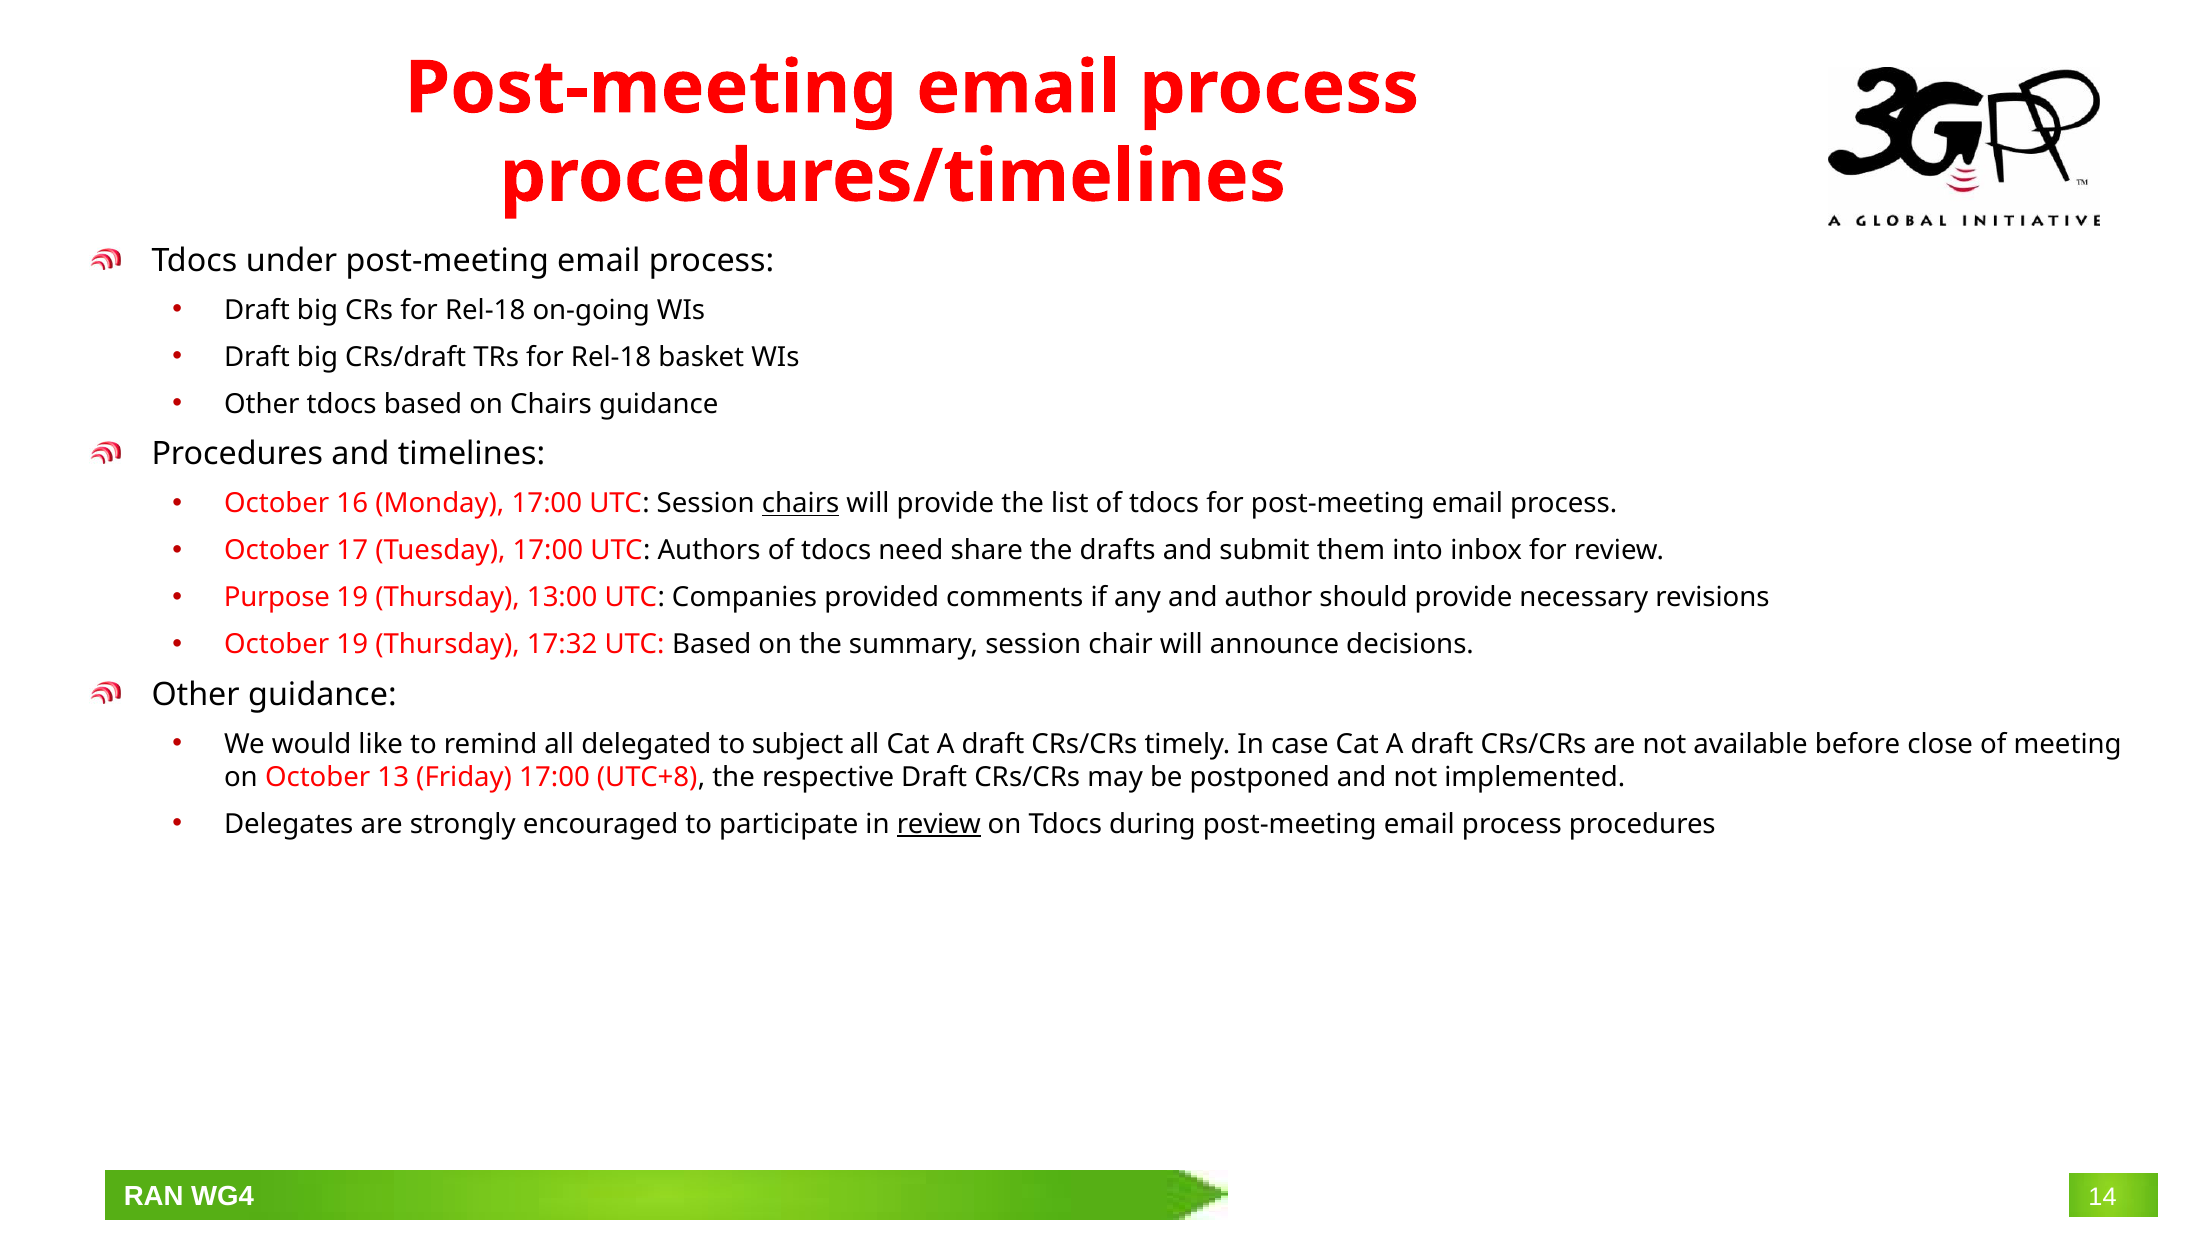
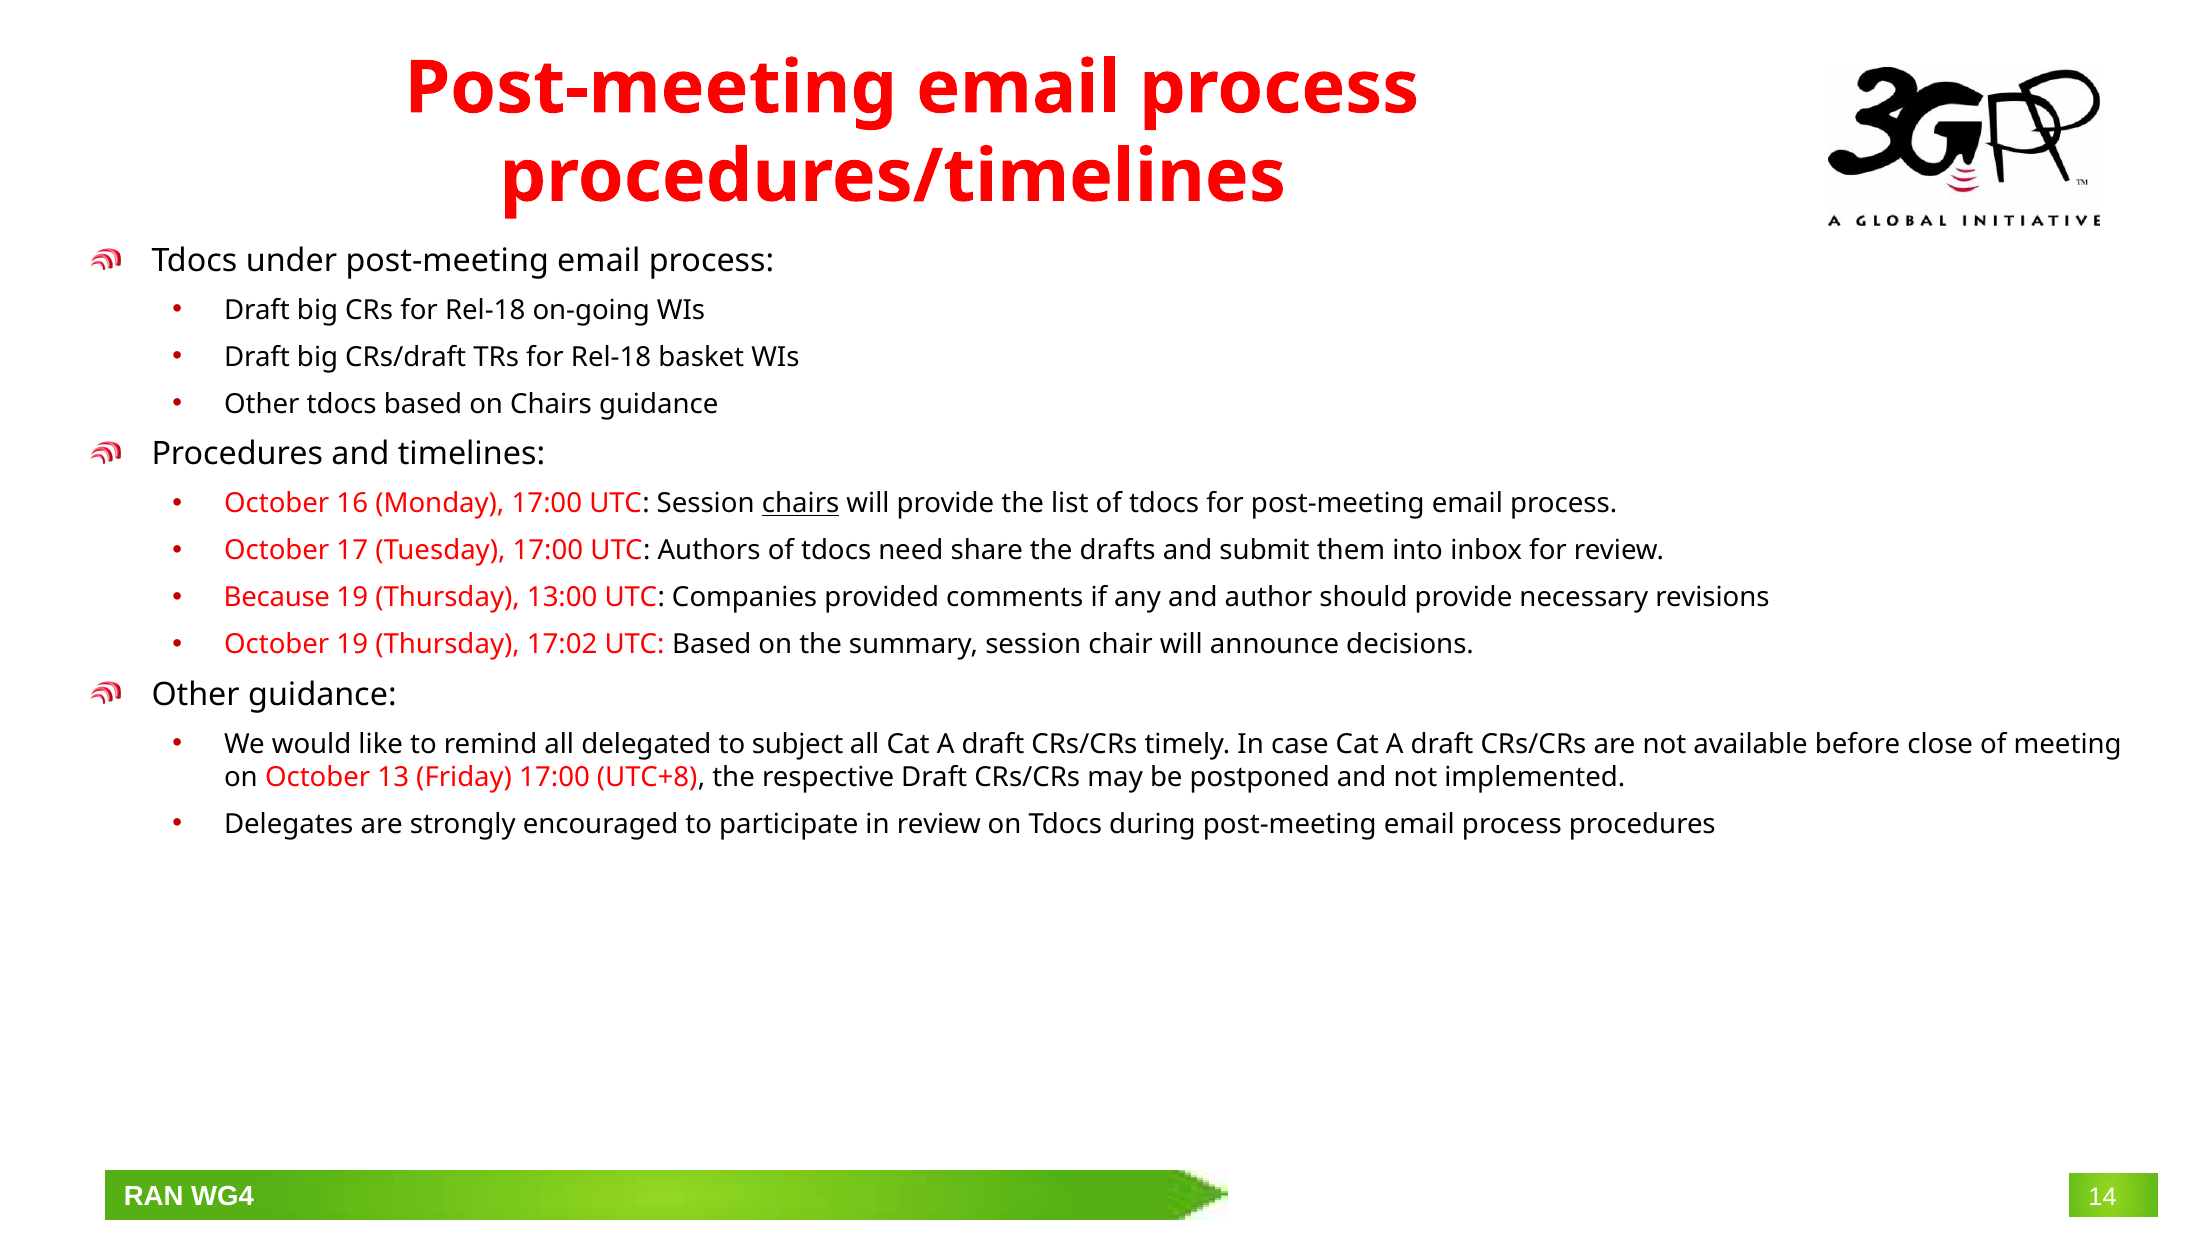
Purpose: Purpose -> Because
17:32: 17:32 -> 17:02
review at (939, 824) underline: present -> none
